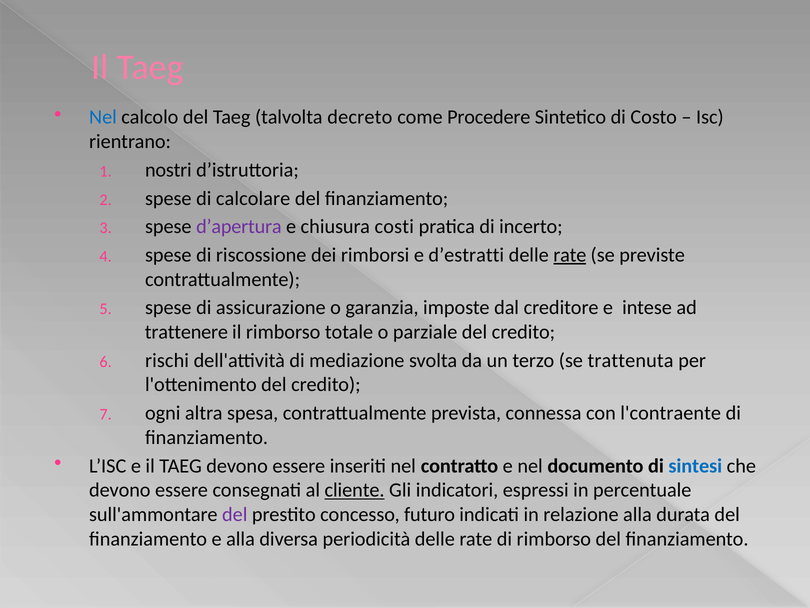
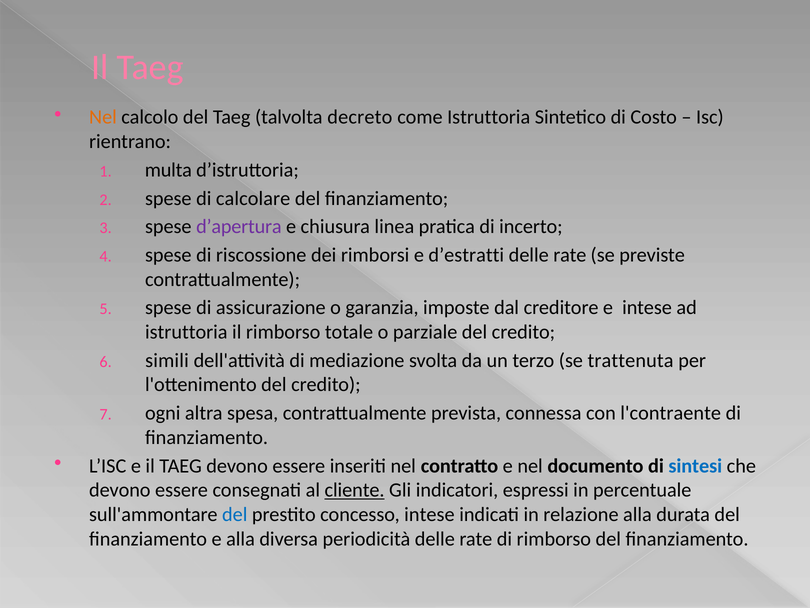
Nel at (103, 117) colour: blue -> orange
come Procedere: Procedere -> Istruttoria
nostri: nostri -> multa
costi: costi -> linea
rate at (570, 255) underline: present -> none
trattenere at (186, 332): trattenere -> istruttoria
rischi: rischi -> simili
del at (235, 514) colour: purple -> blue
concesso futuro: futuro -> intese
